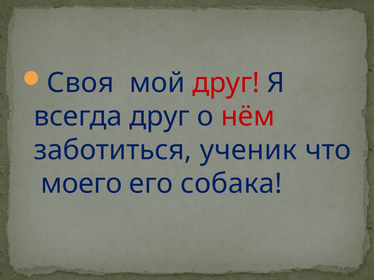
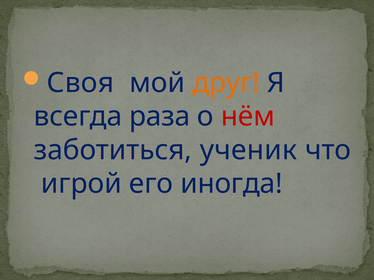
друг at (226, 83) colour: red -> orange
всегда друг: друг -> раза
моего: моего -> игрой
собака: собака -> иногда
